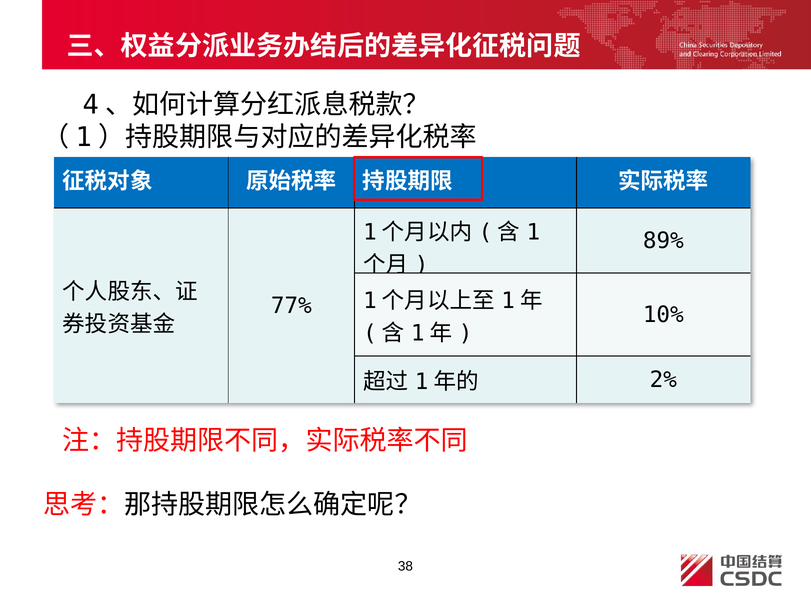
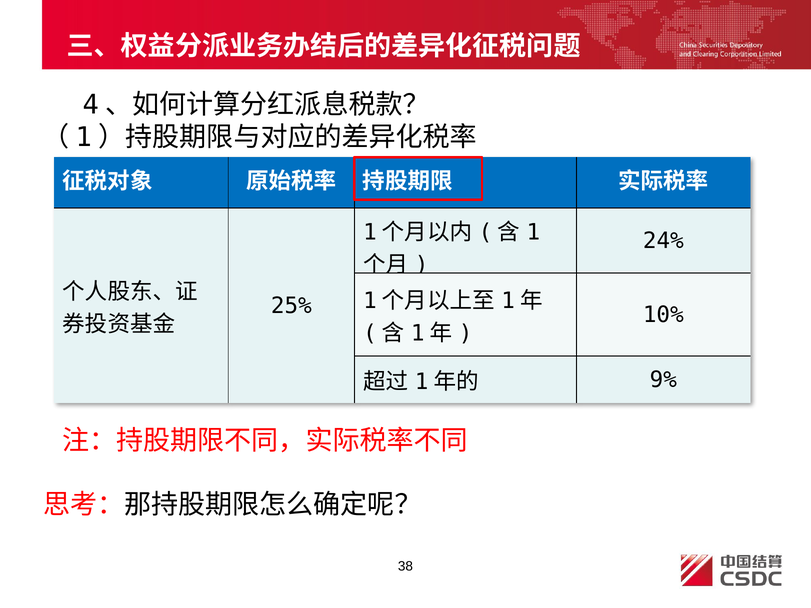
89%: 89% -> 24%
77%: 77% -> 25%
2%: 2% -> 9%
